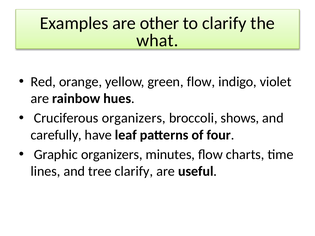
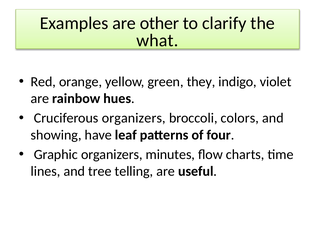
green flow: flow -> they
shows: shows -> colors
carefully: carefully -> showing
tree clarify: clarify -> telling
